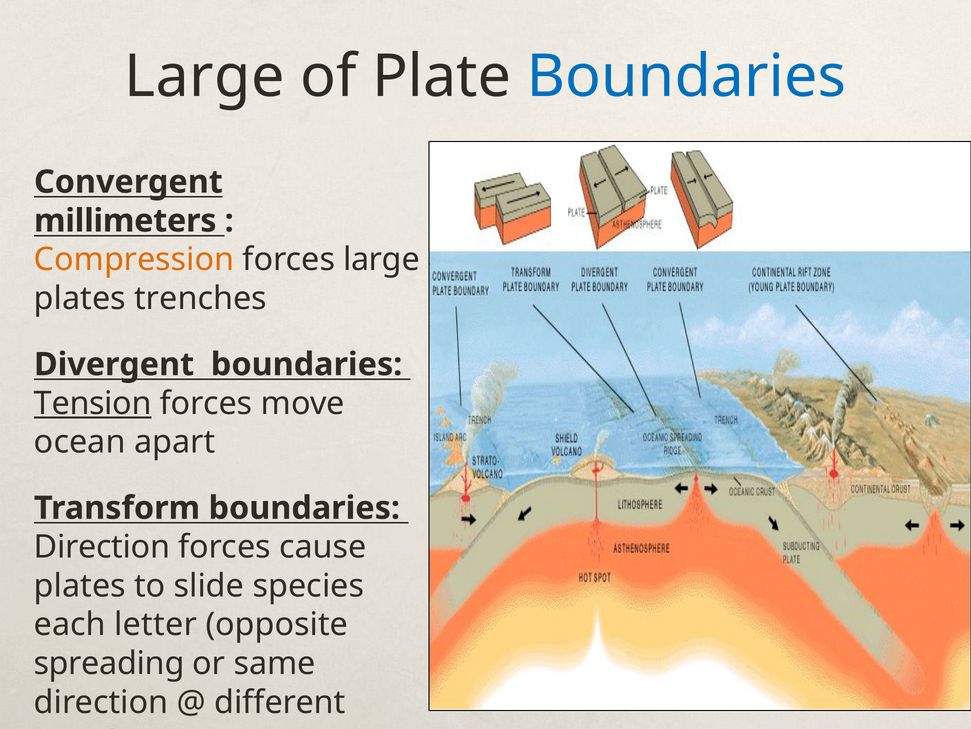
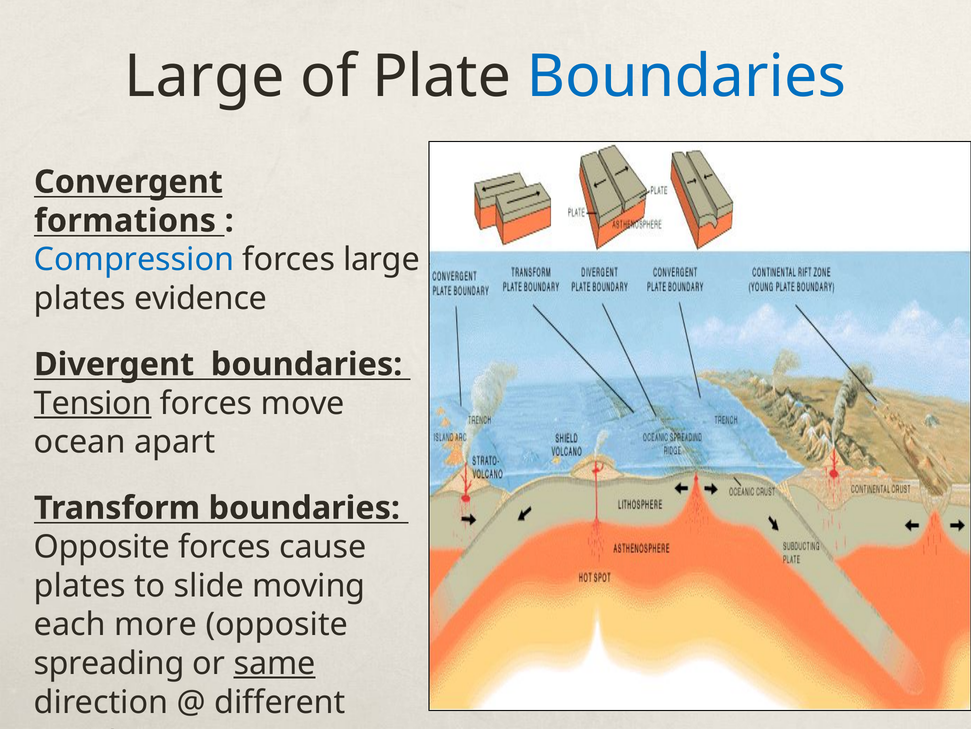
millimeters: millimeters -> formations
Compression colour: orange -> blue
trenches: trenches -> evidence
Direction at (102, 546): Direction -> Opposite
species: species -> moving
letter: letter -> more
same underline: none -> present
